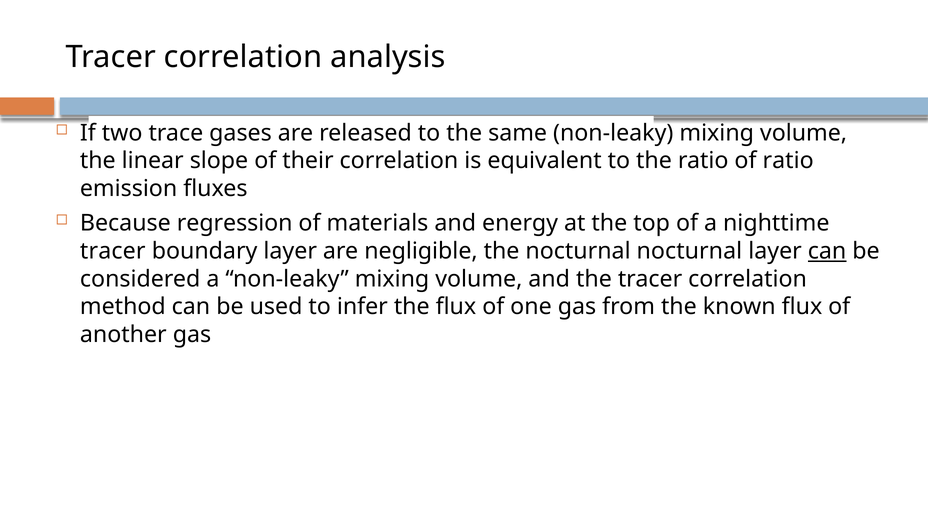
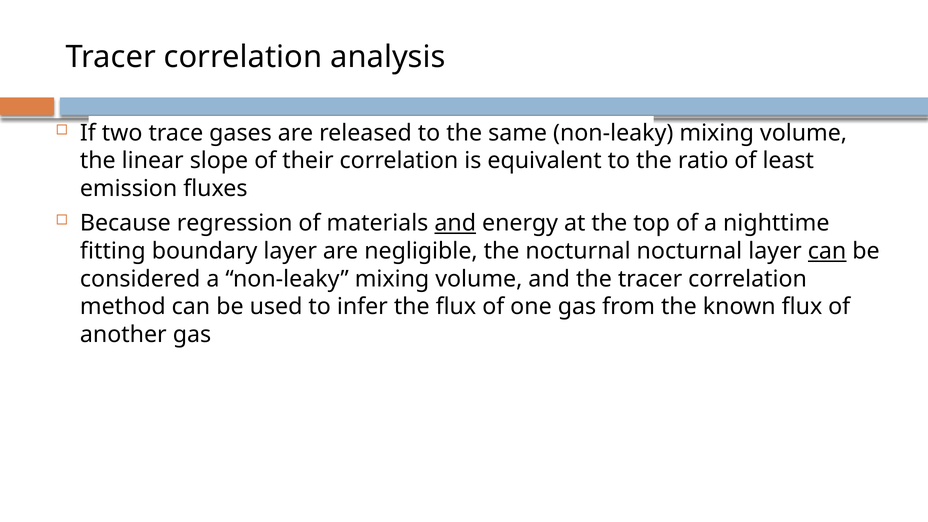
of ratio: ratio -> least
and at (455, 223) underline: none -> present
tracer at (113, 251): tracer -> fitting
